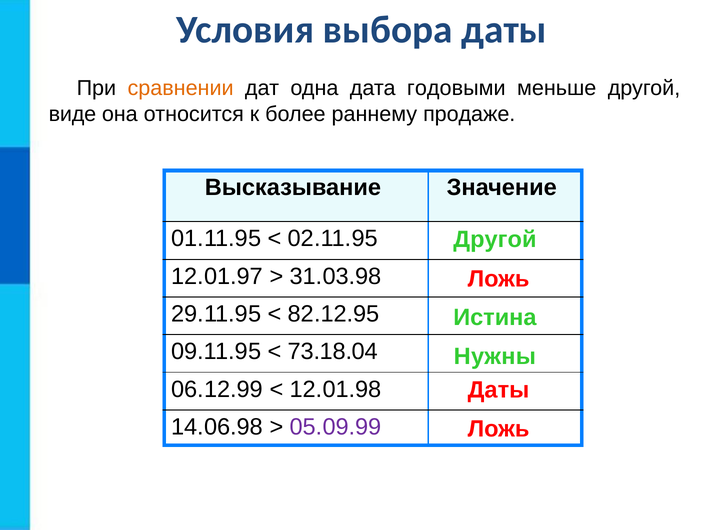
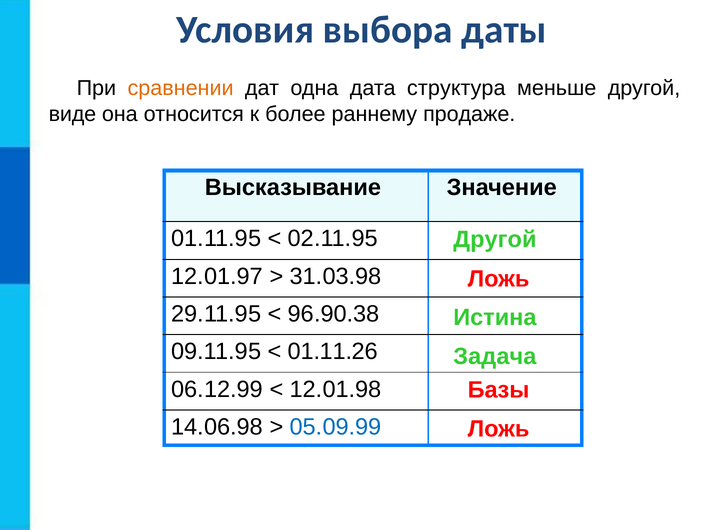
годовыми: годовыми -> структура
82.12.95: 82.12.95 -> 96.90.38
73.18.04: 73.18.04 -> 01.11.26
Нужны: Нужны -> Задача
Даты at (498, 390): Даты -> Базы
05.09.99 colour: purple -> blue
